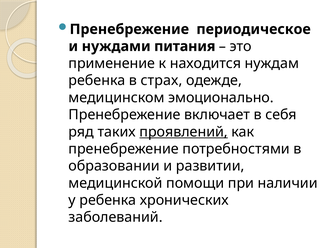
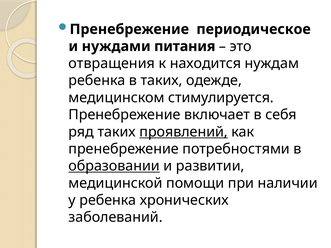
применение: применение -> отвращения
в страх: страх -> таких
эмоционально: эмоционально -> стимулируется
образовании underline: none -> present
